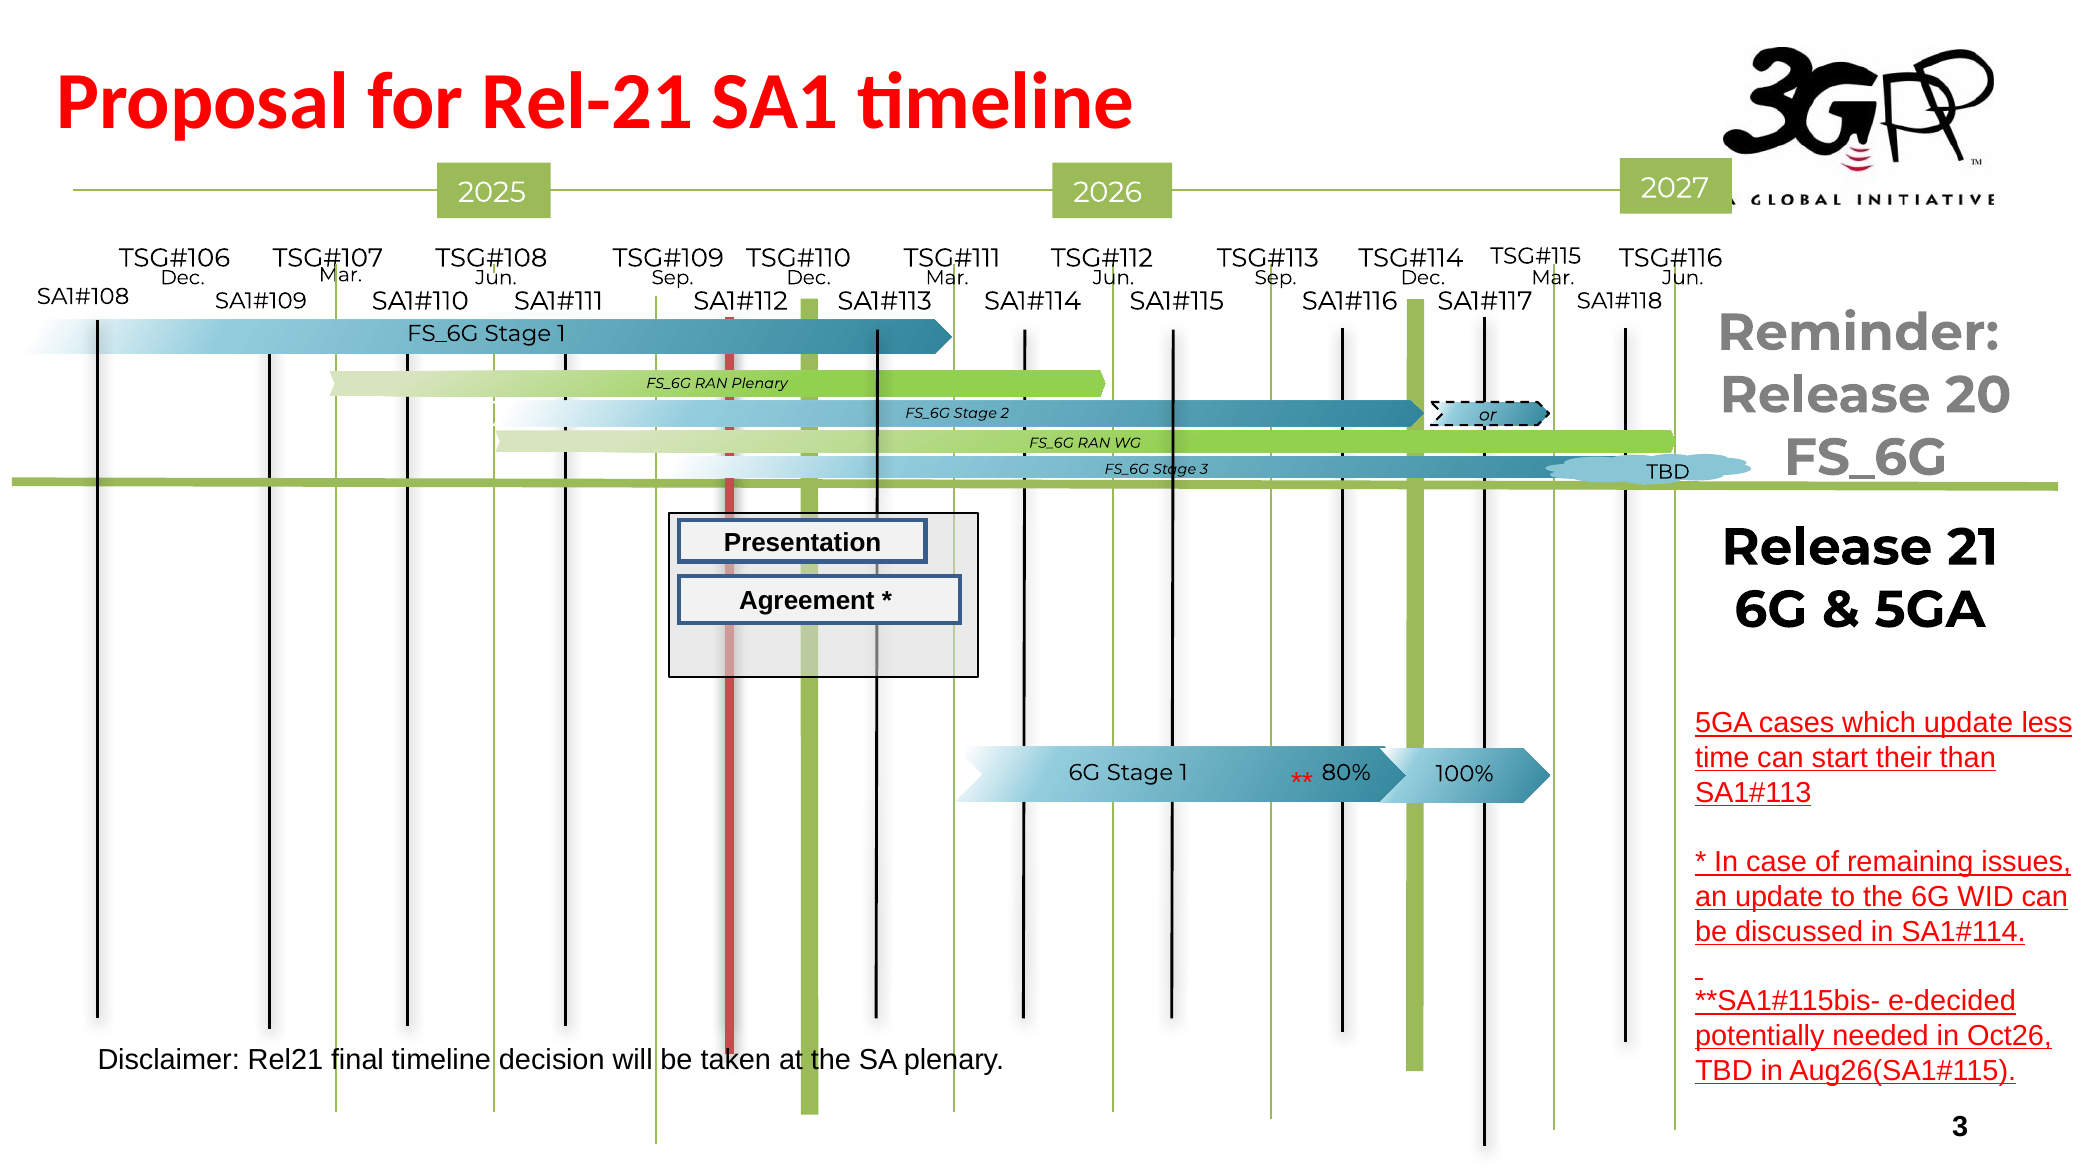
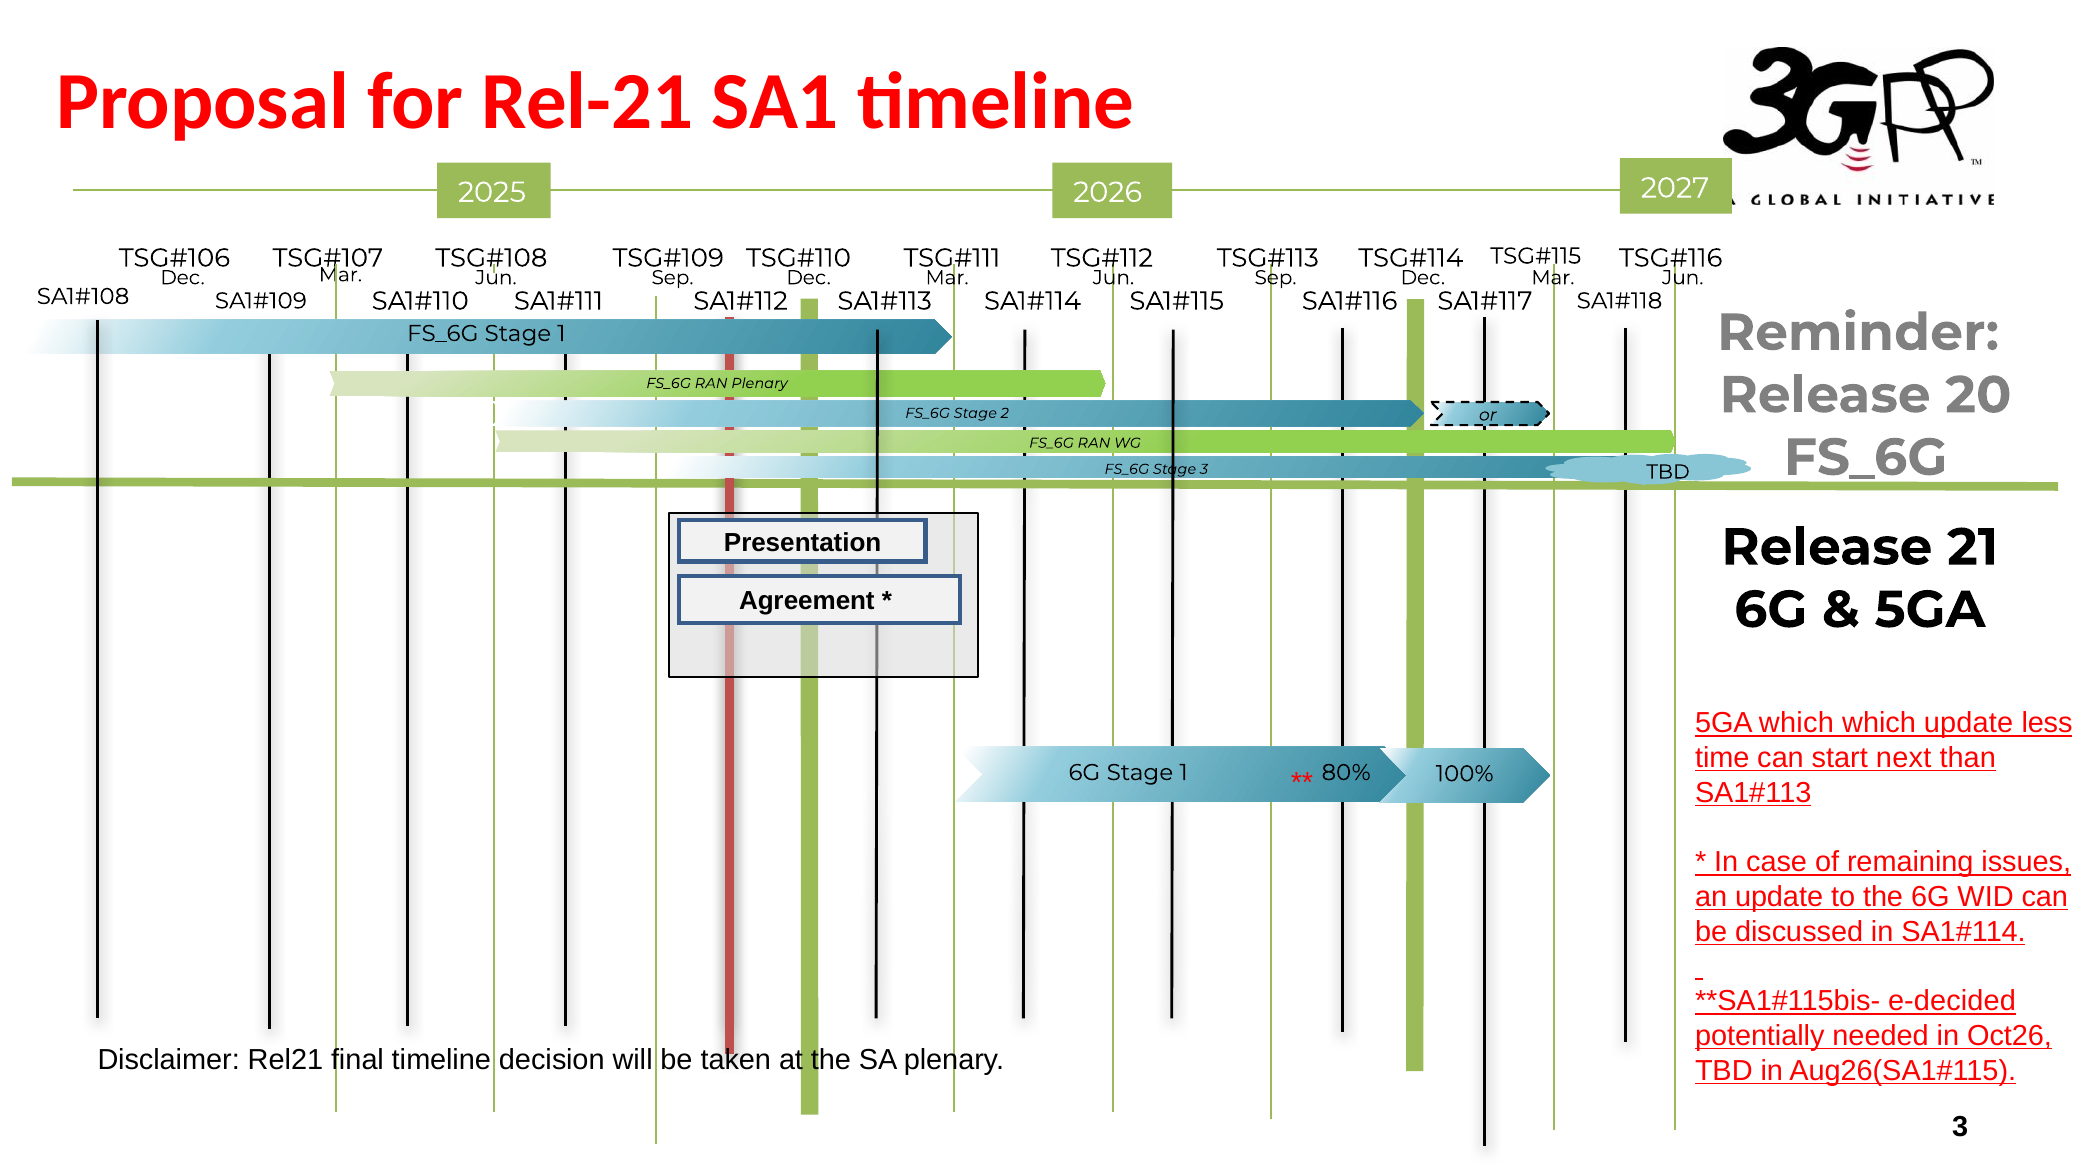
5GA cases: cases -> which
their: their -> next
